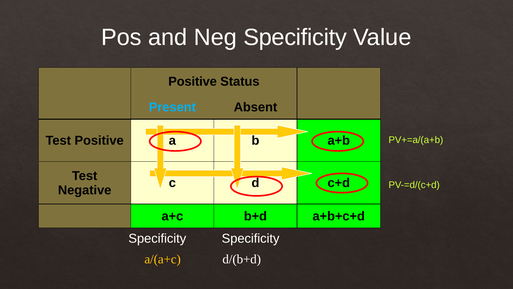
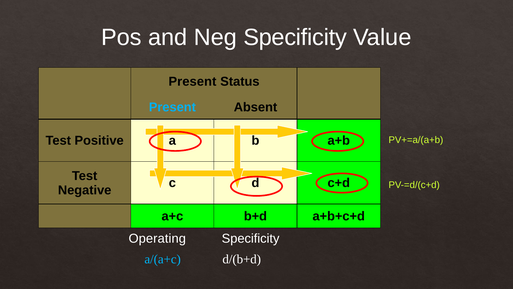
Positive at (193, 81): Positive -> Present
Specificity at (157, 238): Specificity -> Operating
a/(a+c colour: yellow -> light blue
